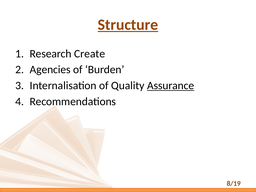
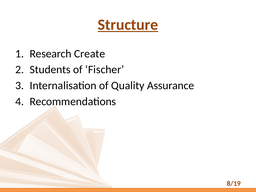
Agencies: Agencies -> Students
Burden: Burden -> Fischer
Assurance underline: present -> none
